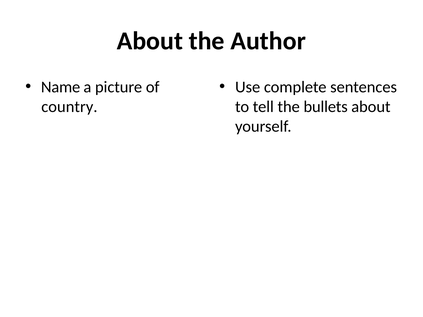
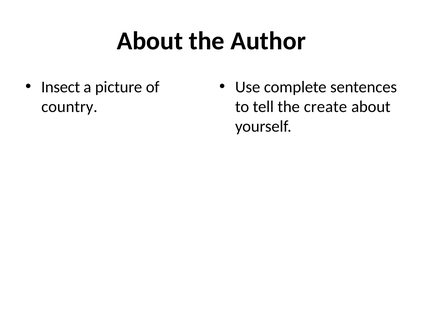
Name: Name -> Insect
bullets: bullets -> create
